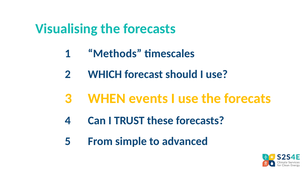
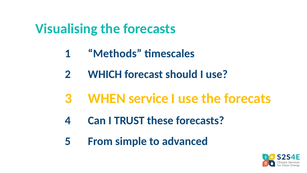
events: events -> service
